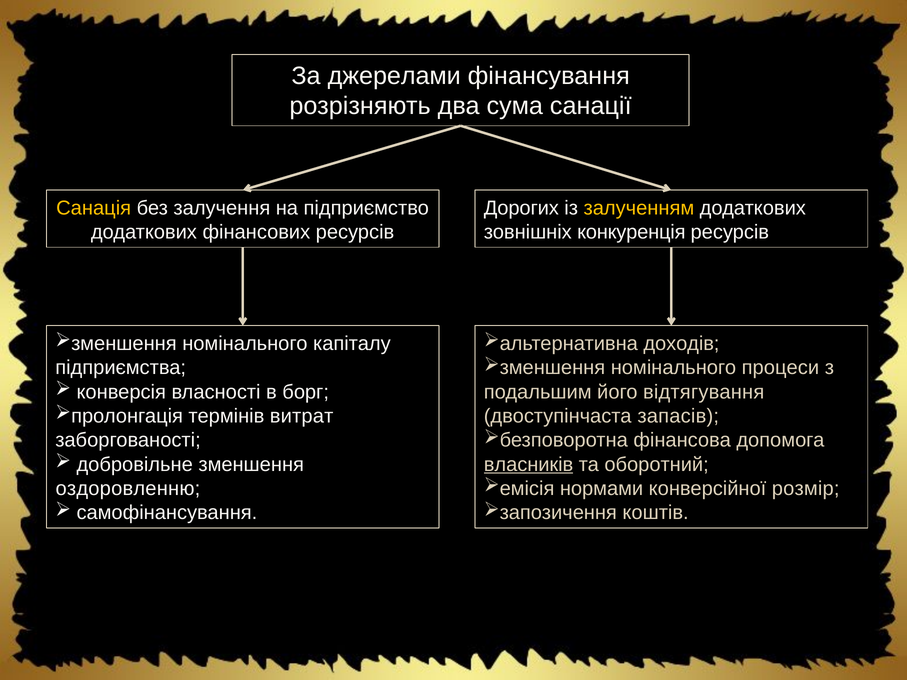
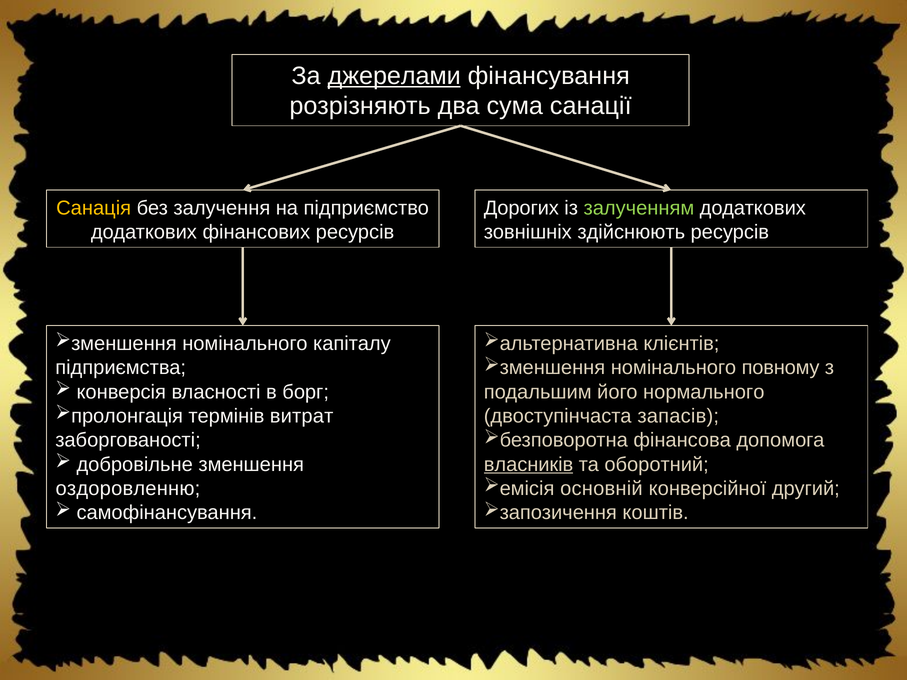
джерелами underline: none -> present
залученням colour: yellow -> light green
конкуренція: конкуренція -> здійснюють
доходів: доходів -> клієнтів
процеси: процеси -> повному
відтягування: відтягування -> нормального
нормами: нормами -> основній
розмір: розмір -> другий
